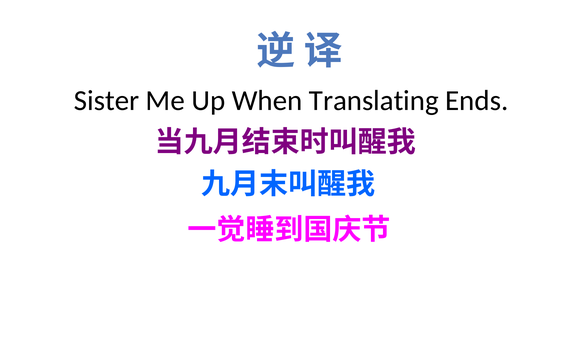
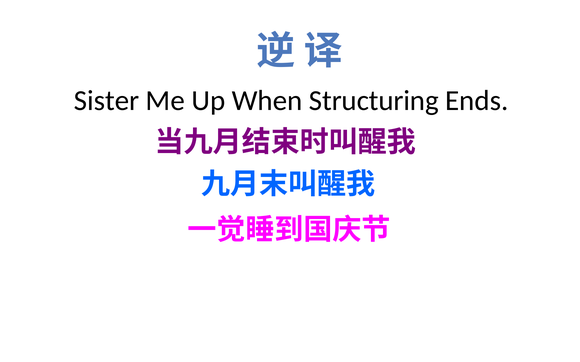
Translating: Translating -> Structuring
